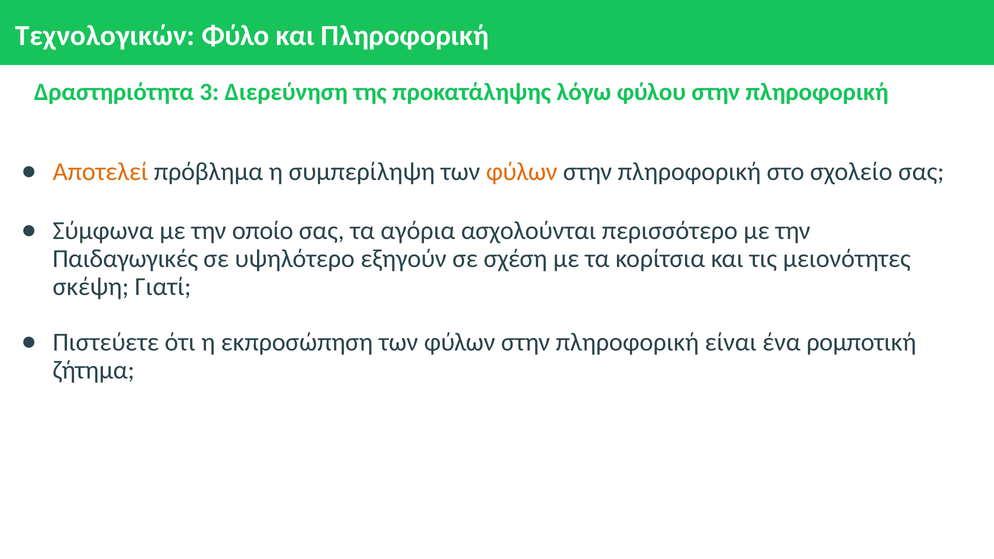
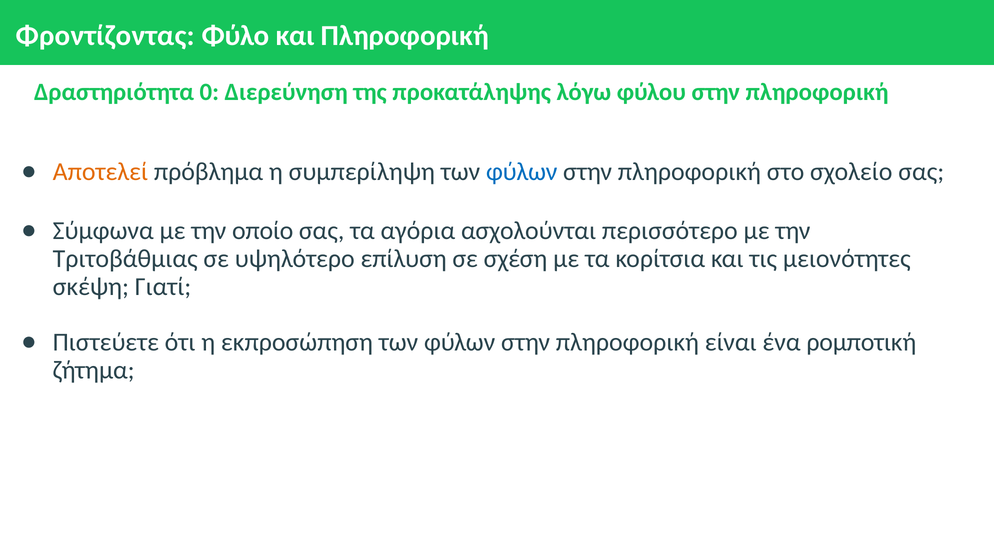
Τεχνολογικών: Τεχνολογικών -> Φροντίζοντας
3: 3 -> 0
φύλων at (522, 172) colour: orange -> blue
Παιδαγωγικές: Παιδαγωγικές -> Τριτοβάθμιας
εξηγούν: εξηγούν -> επίλυση
